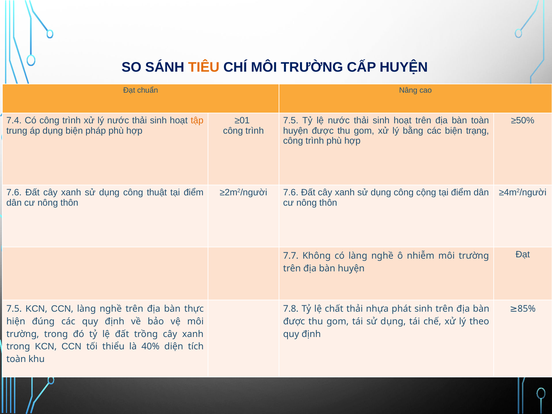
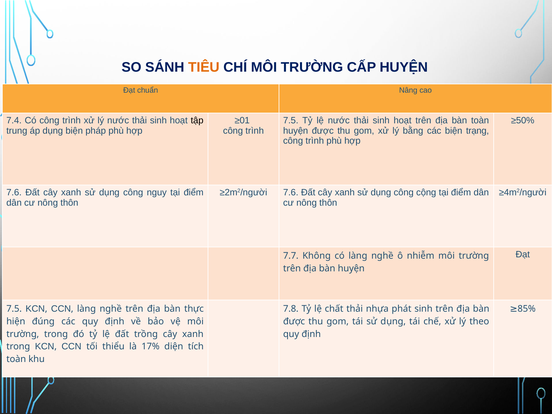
tập colour: orange -> black
thuật: thuật -> nguy
40%: 40% -> 17%
